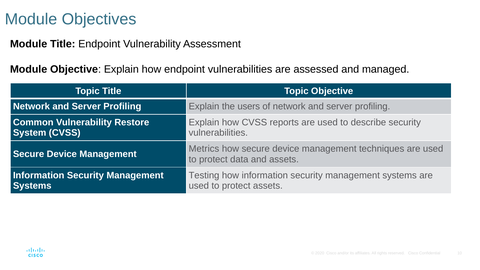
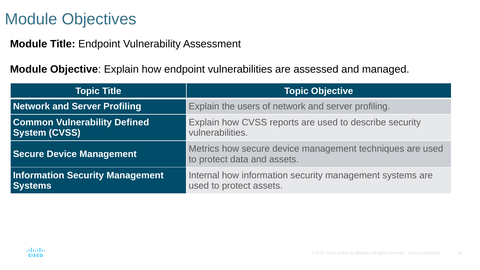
Restore: Restore -> Defined
Testing: Testing -> Internal
